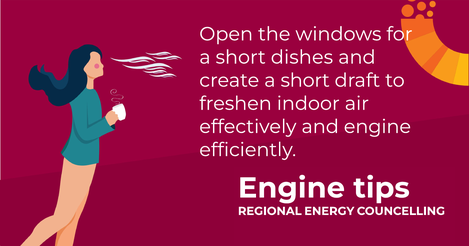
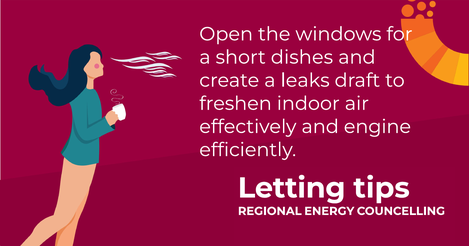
create a short: short -> leaks
Engine at (291, 188): Engine -> Letting
